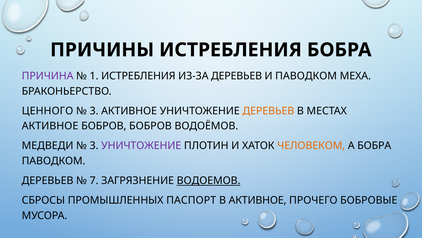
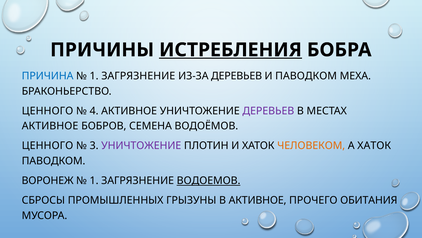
ИСТРЕБЛЕНИЯ at (230, 50) underline: none -> present
ПРИЧИНА colour: purple -> blue
ИСТРЕБЛЕНИЯ at (138, 76): ИСТРЕБЛЕНИЯ -> ЗАГРЯЗНЕНИЕ
3 at (94, 111): 3 -> 4
ДЕРЕВЬЕВ at (268, 111) colour: orange -> purple
БОБРОВ БОБРОВ: БОБРОВ -> СЕМЕНА
МЕДВЕДИ at (48, 145): МЕДВЕДИ -> ЦЕННОГО
А БОБРА: БОБРА -> ХАТОК
ДЕРЕВЬЕВ at (48, 180): ДЕРЕВЬЕВ -> ВОРОНЕЖ
7 at (94, 180): 7 -> 1
ПАСПОРТ: ПАСПОРТ -> ГРЫЗУНЫ
БОБРОВЫЕ: БОБРОВЫЕ -> ОБИТАНИЯ
